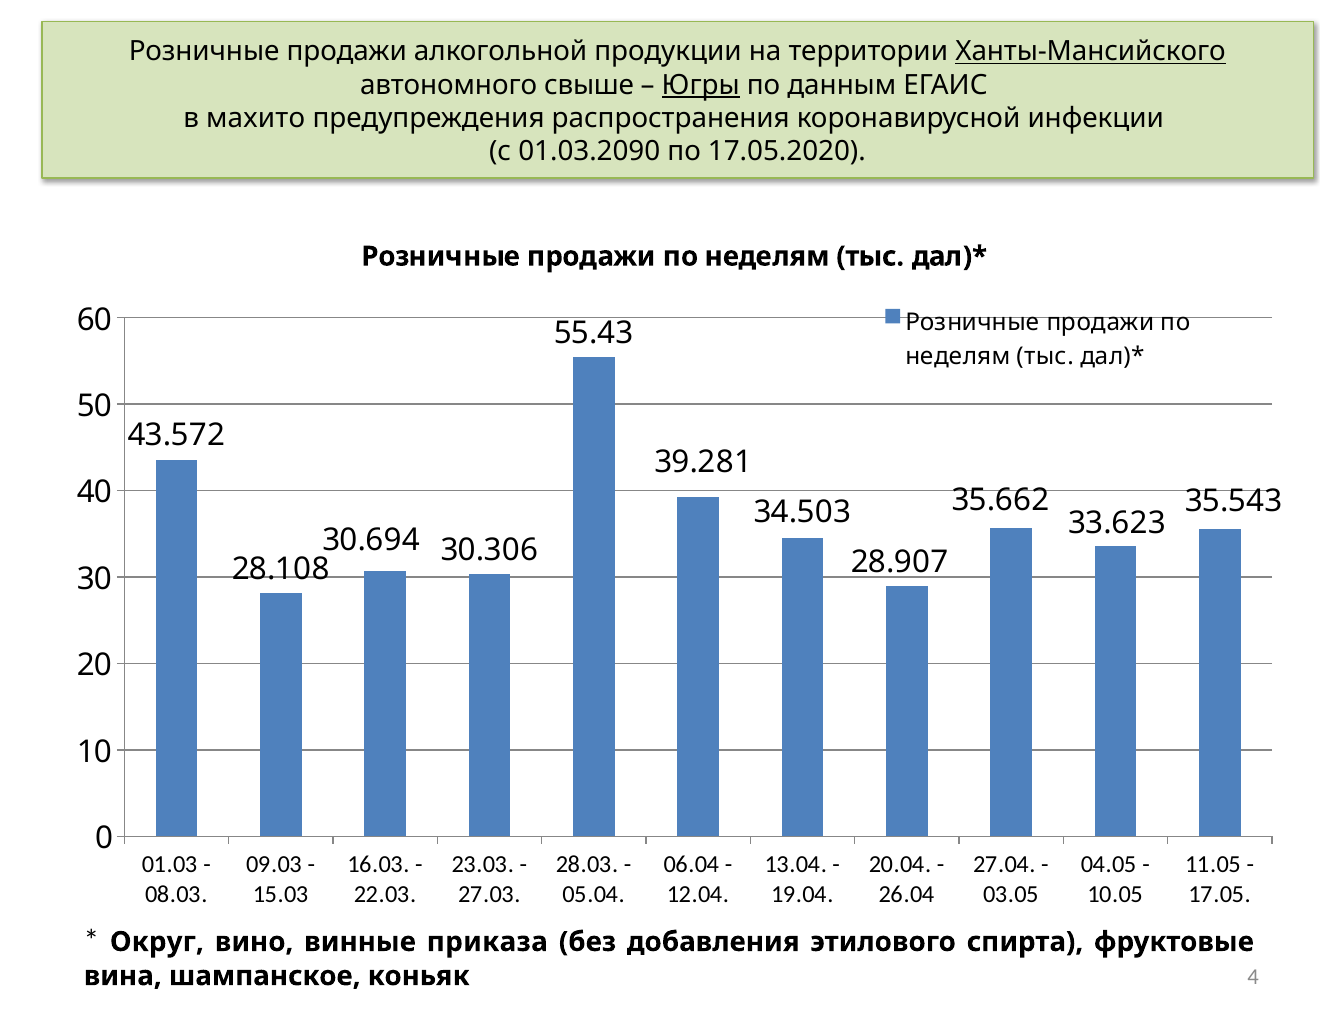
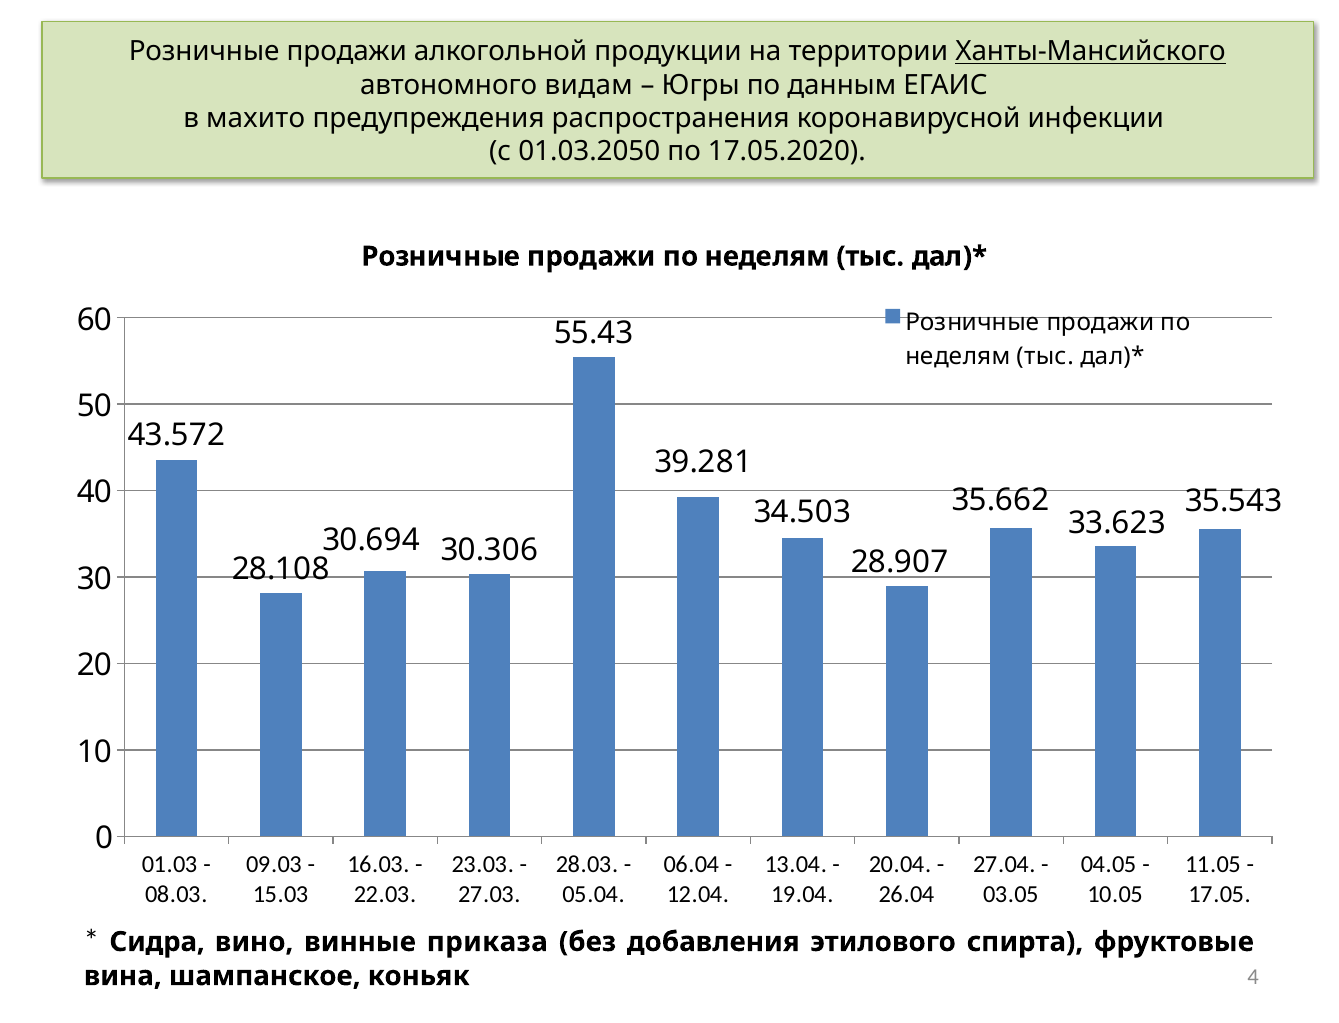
свыше: свыше -> видам
Югры underline: present -> none
01.03.2090: 01.03.2090 -> 01.03.2050
Округ: Округ -> Сидра
